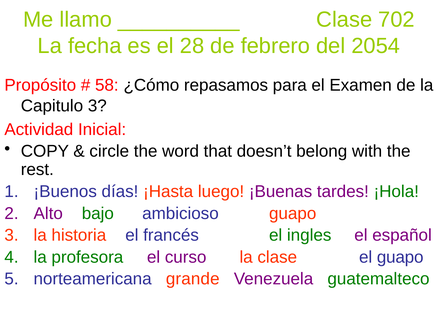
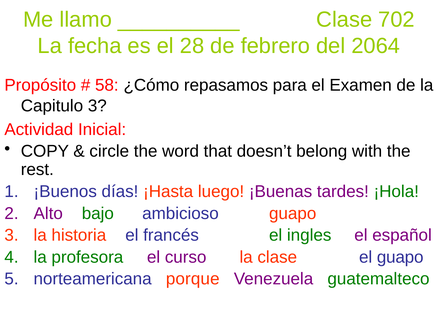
2054: 2054 -> 2064
grande: grande -> porque
